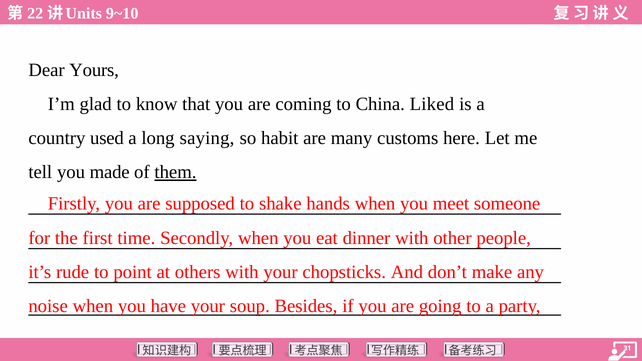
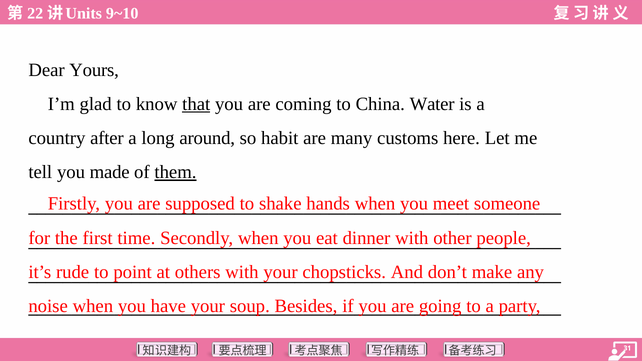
that underline: none -> present
Liked: Liked -> Water
used: used -> after
saying: saying -> around
